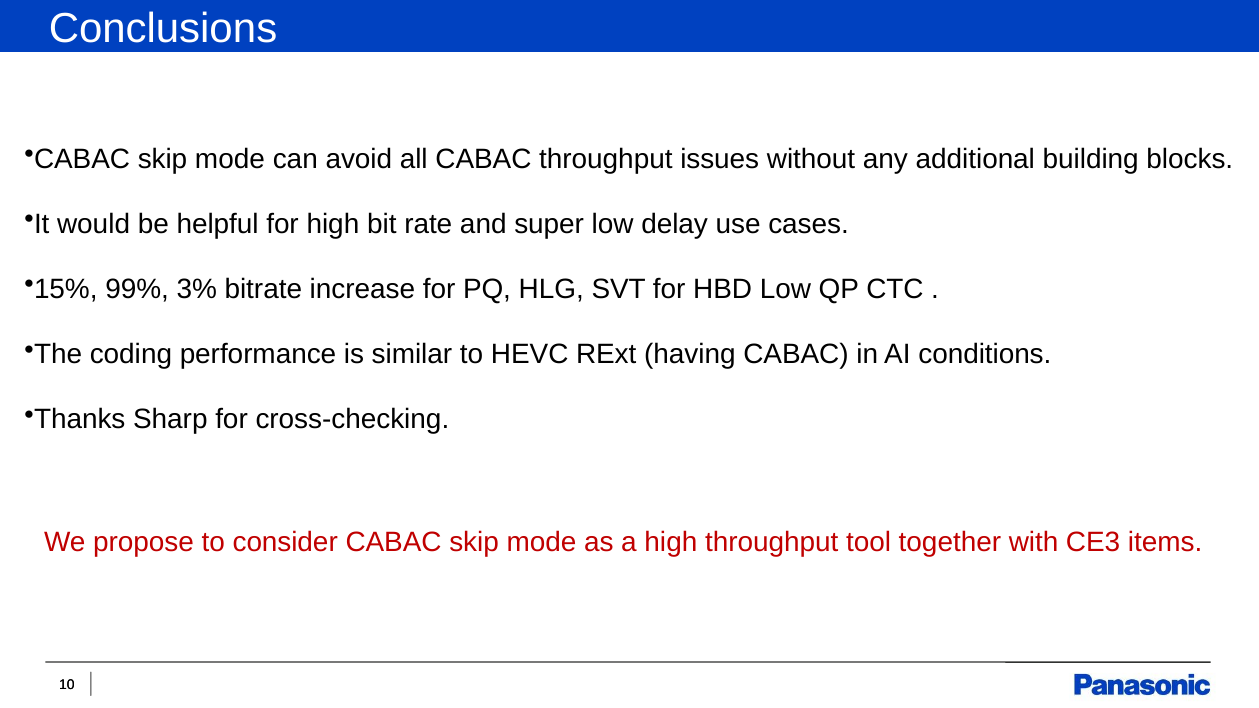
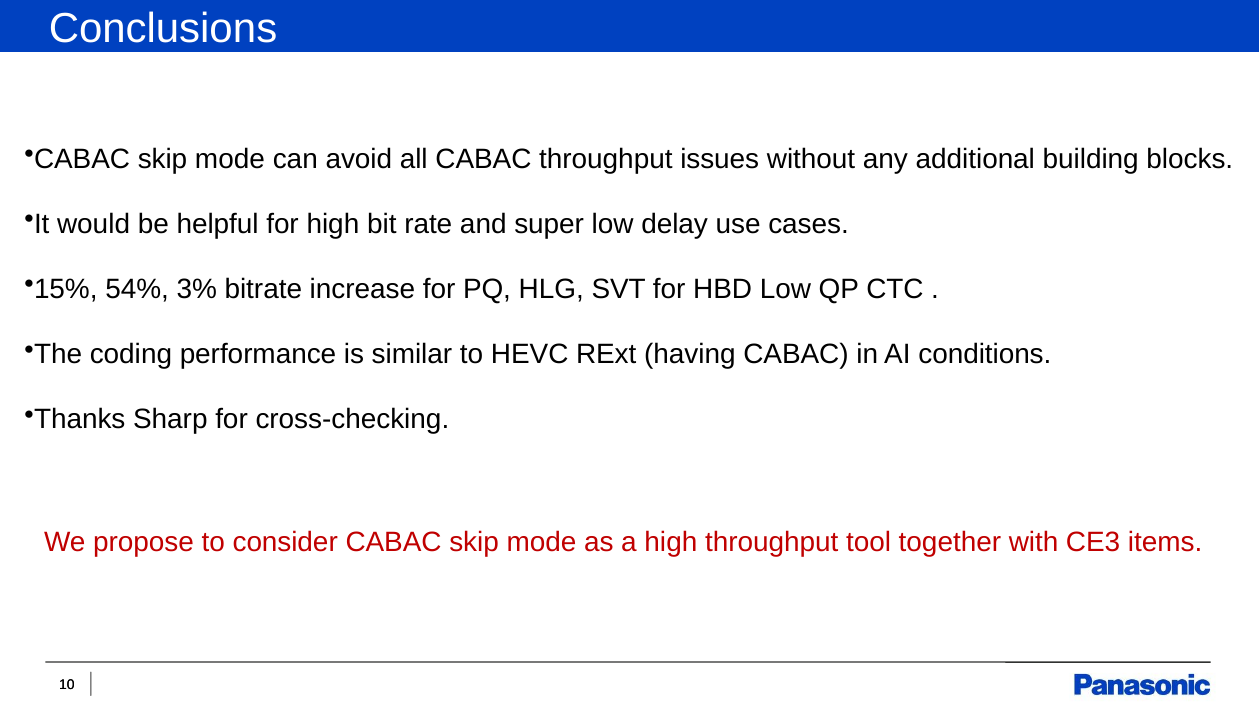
99%: 99% -> 54%
